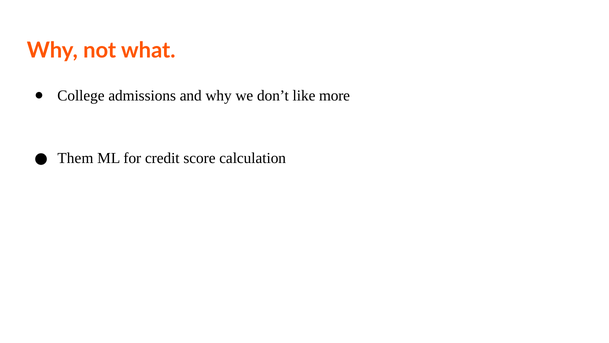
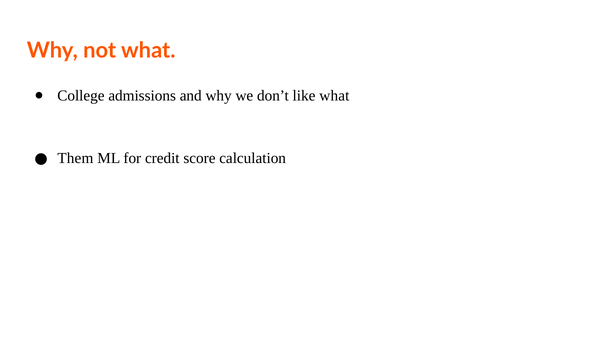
like more: more -> what
